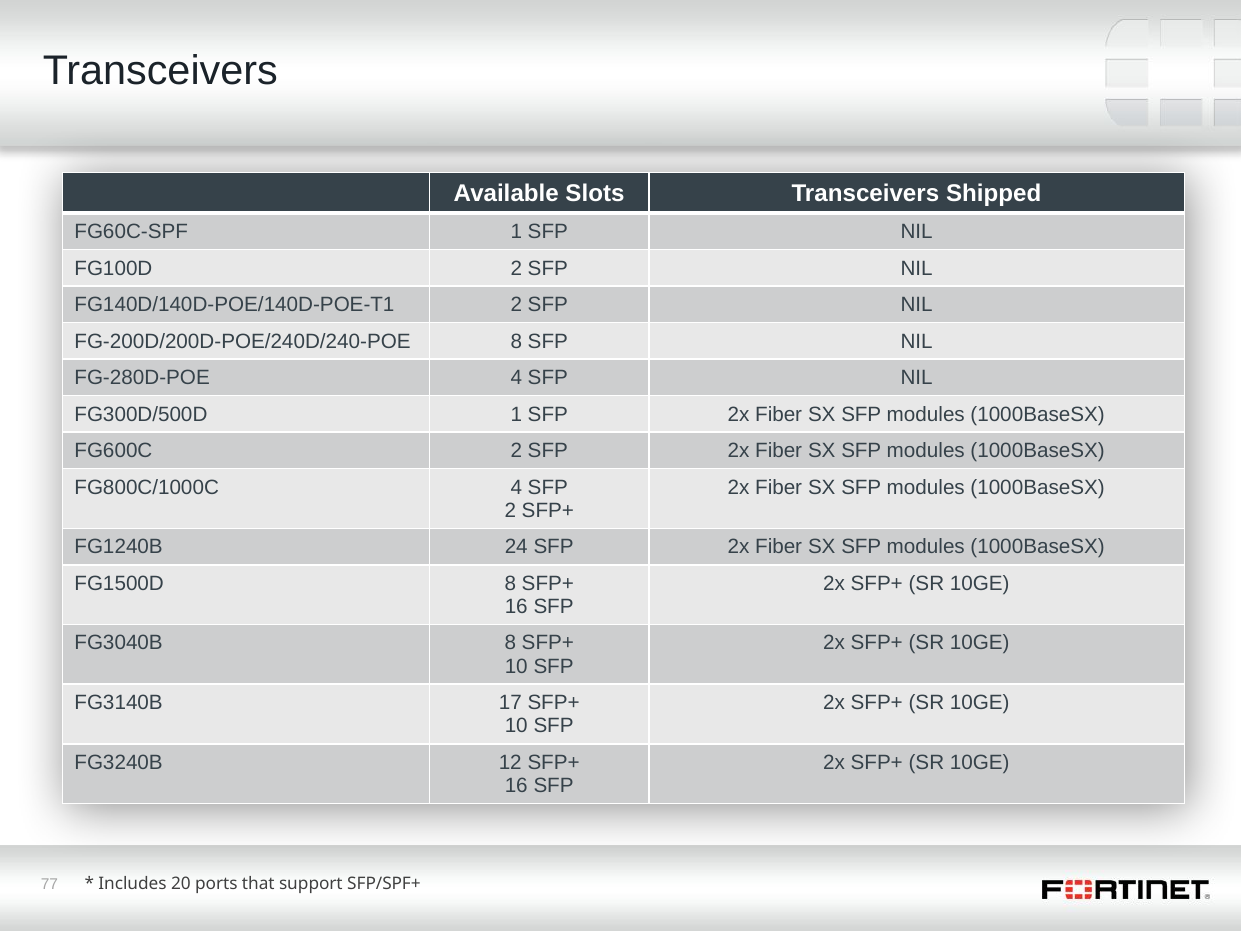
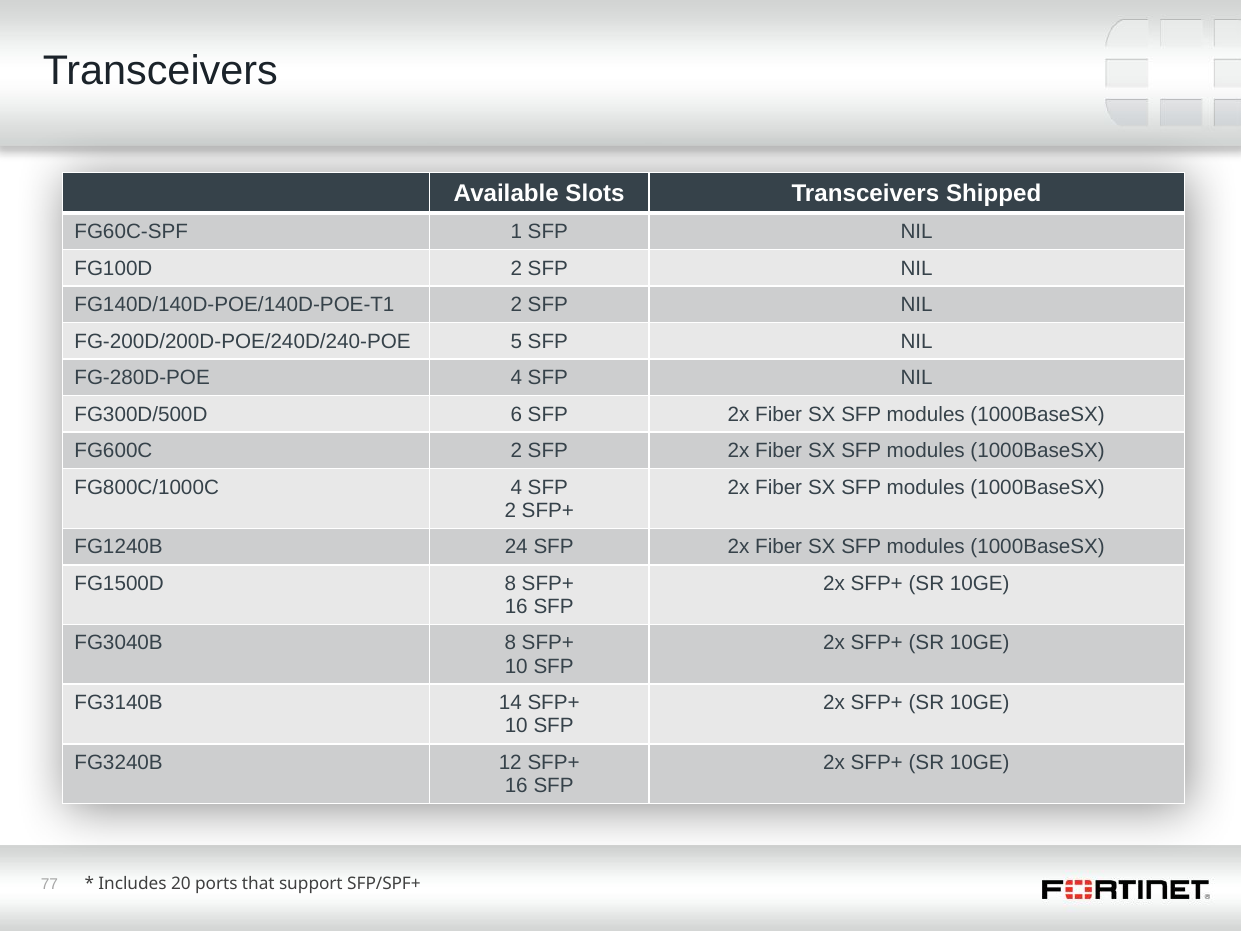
FG-200D/200D-POE/240D/240-POE 8: 8 -> 5
FG300D/500D 1: 1 -> 6
17: 17 -> 14
